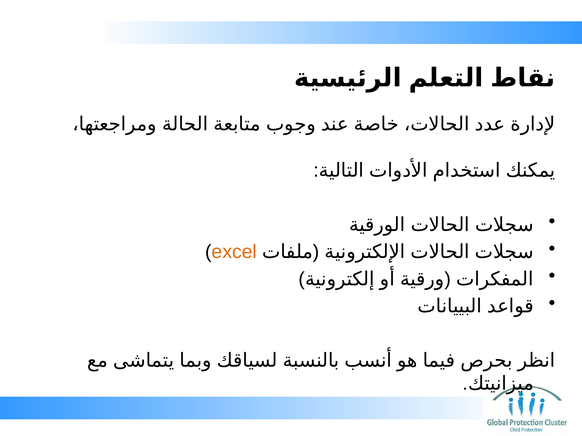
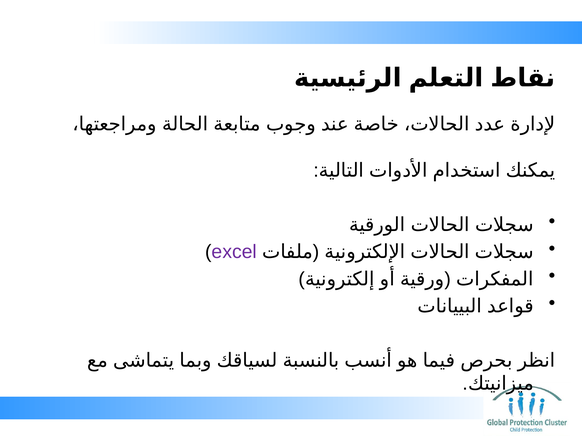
excel colour: orange -> purple
